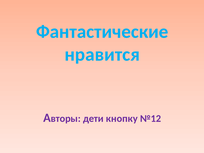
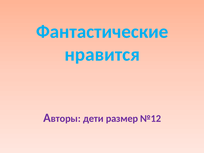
кнопку: кнопку -> размер
